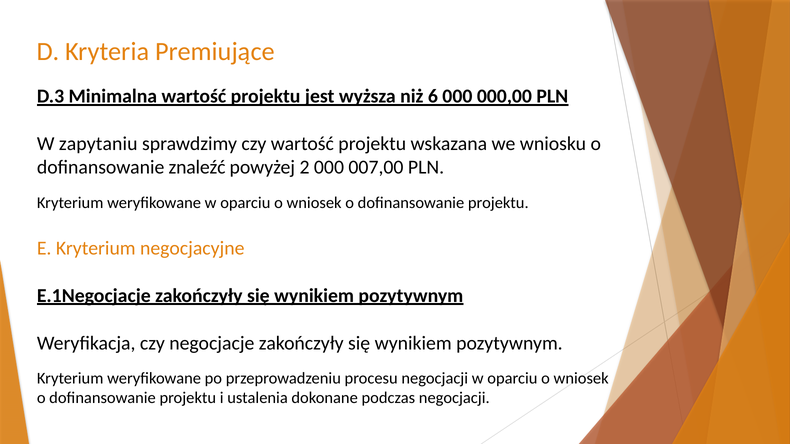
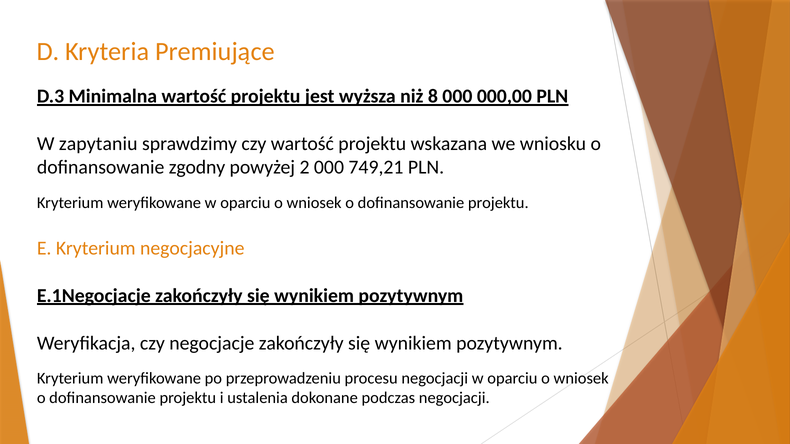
6: 6 -> 8
znaleźć: znaleźć -> zgodny
007,00: 007,00 -> 749,21
